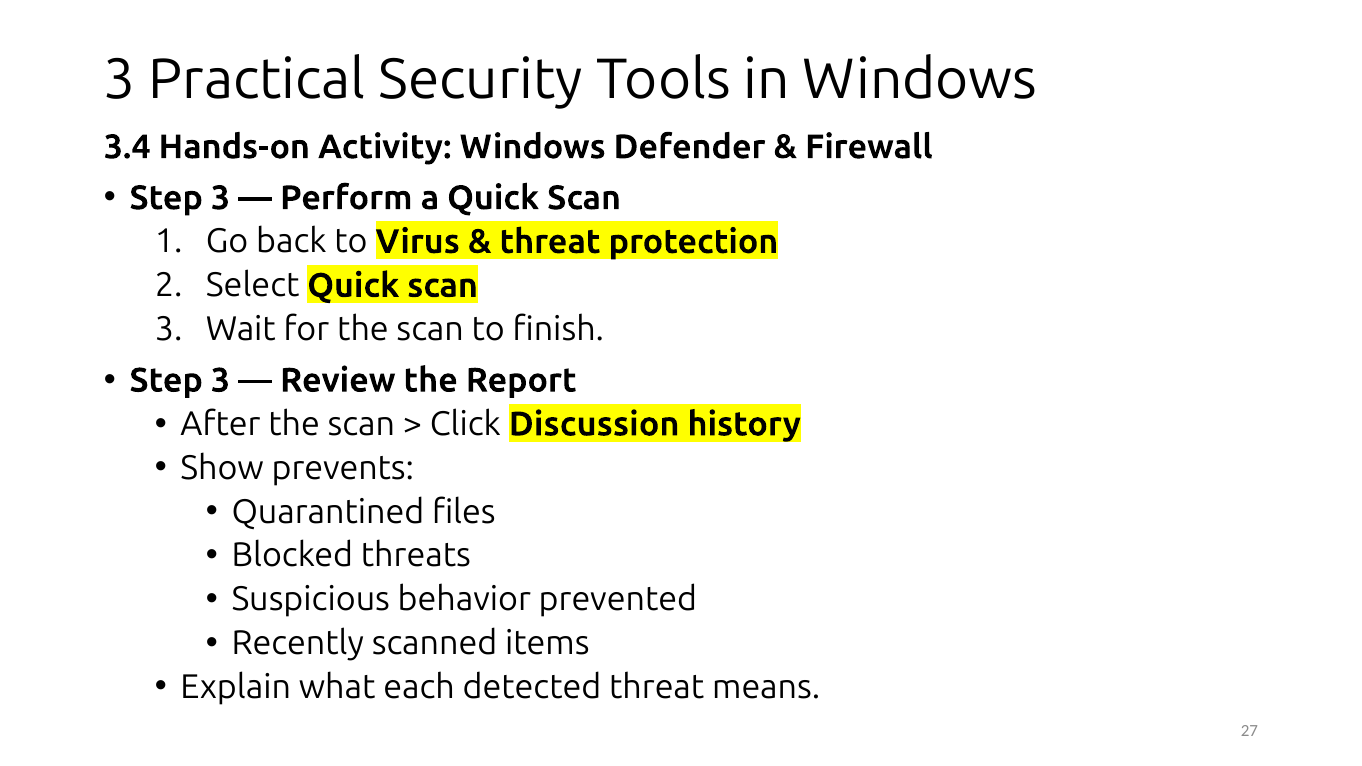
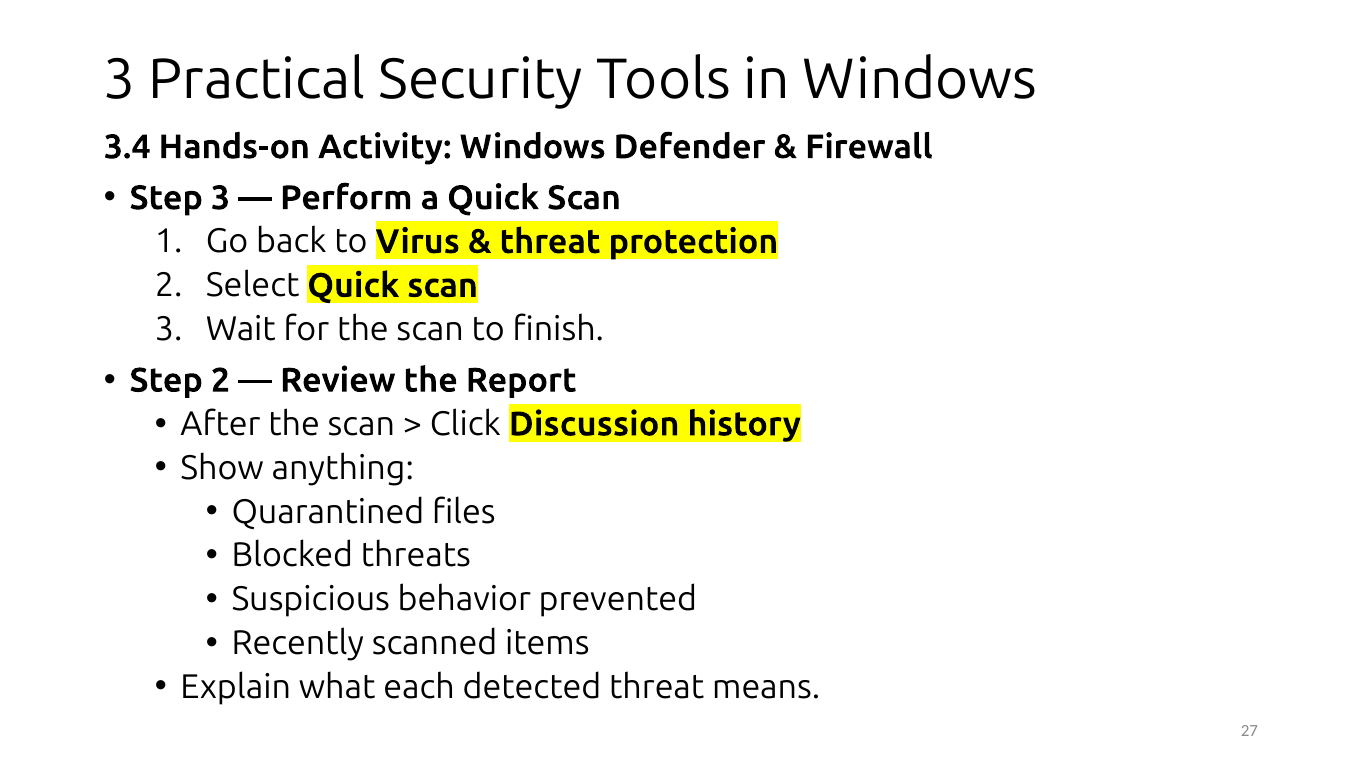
3 at (221, 380): 3 -> 2
prevents: prevents -> anything
